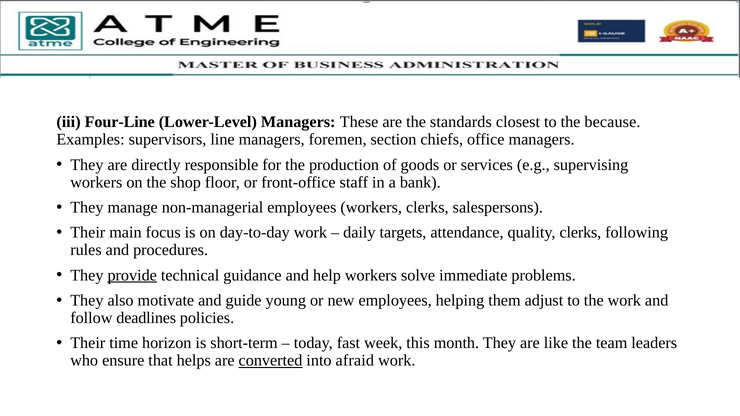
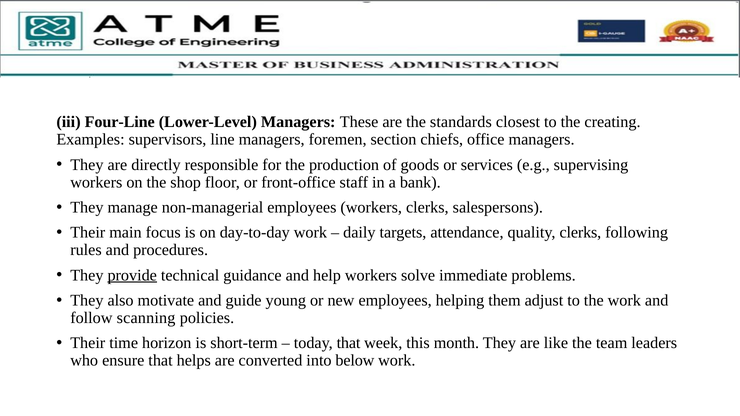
because: because -> creating
deadlines: deadlines -> scanning
today fast: fast -> that
converted underline: present -> none
afraid: afraid -> below
